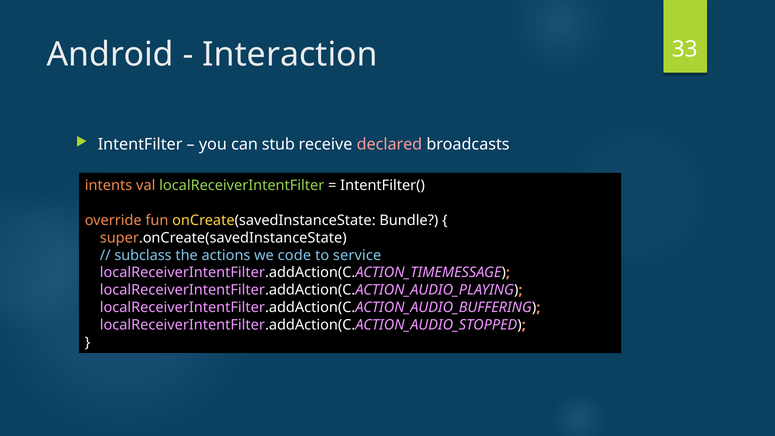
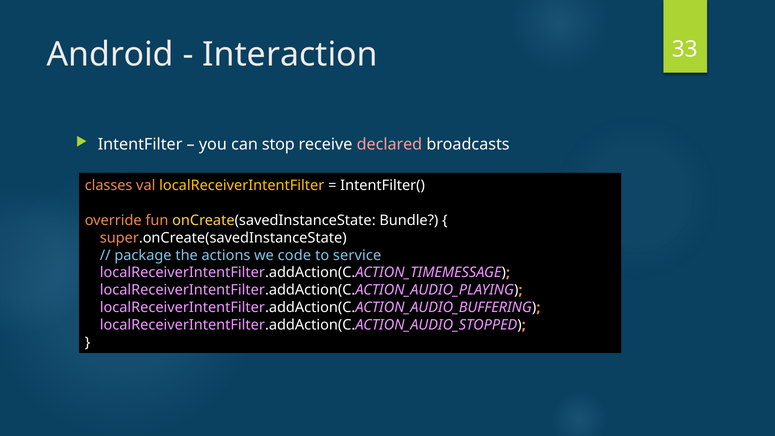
stub: stub -> stop
intents: intents -> classes
localReceiverIntentFilter colour: light green -> yellow
subclass: subclass -> package
